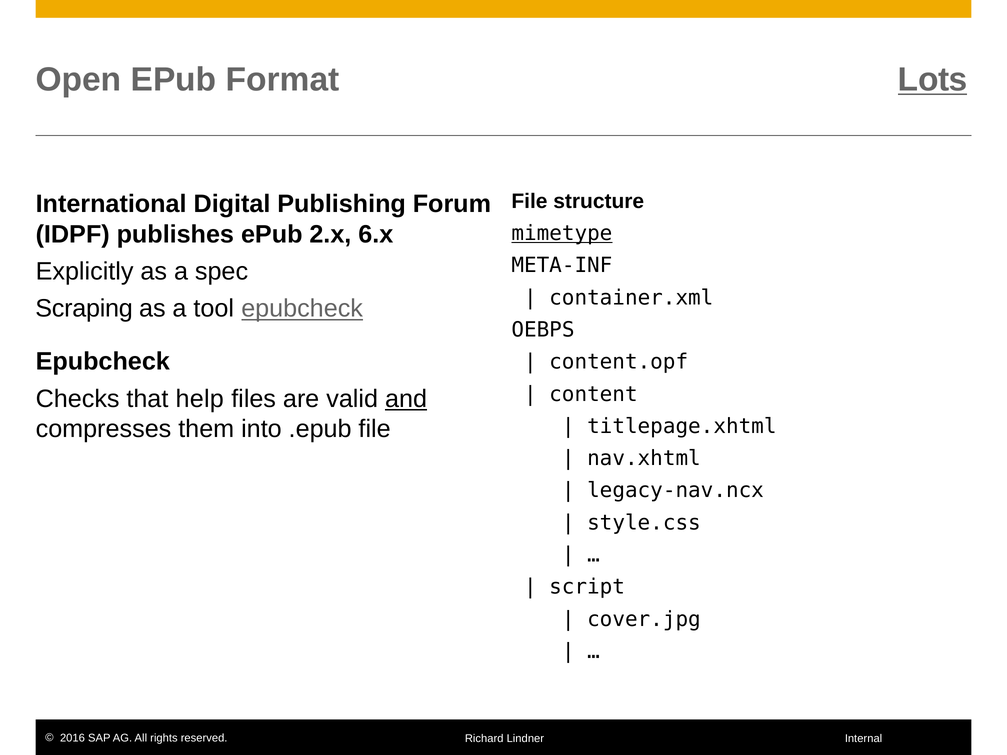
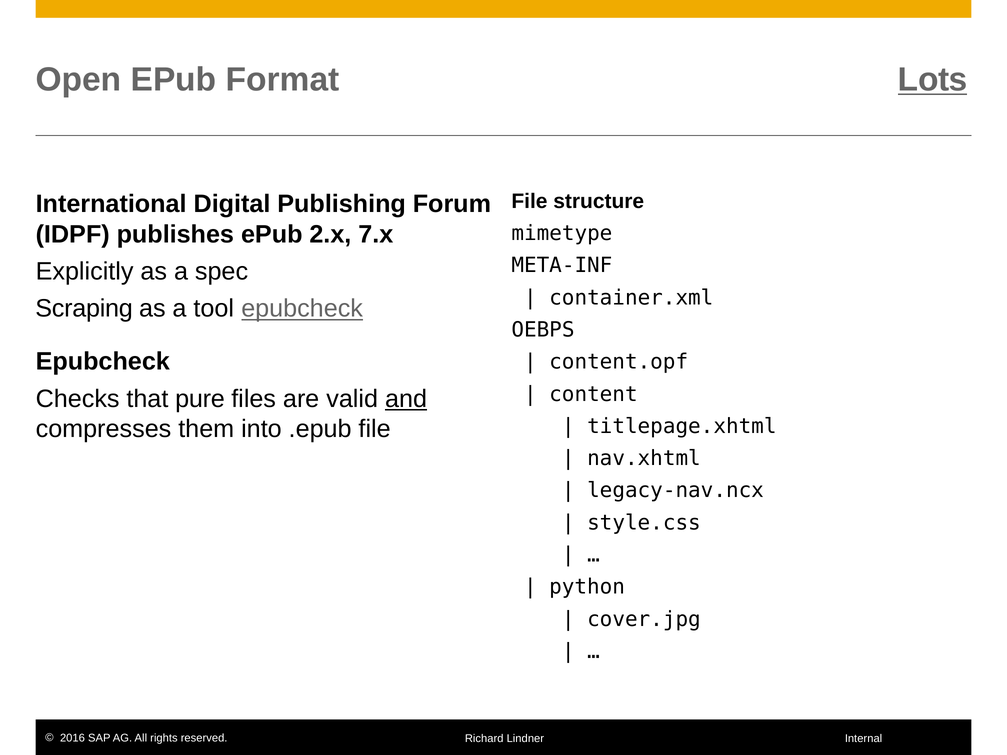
6.x: 6.x -> 7.x
mimetype underline: present -> none
help: help -> pure
script: script -> python
